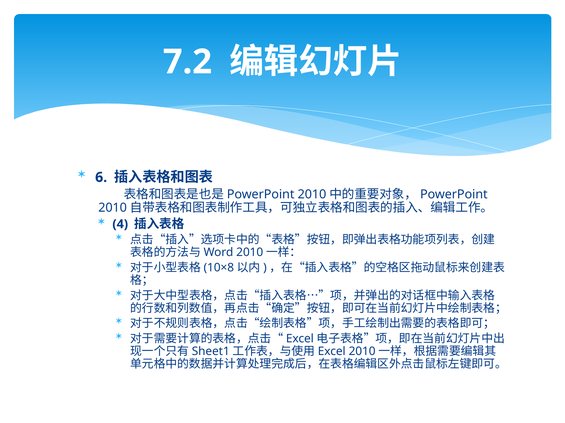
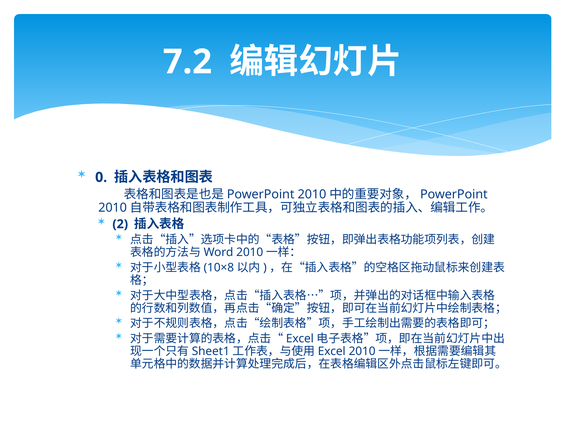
6: 6 -> 0
4: 4 -> 2
